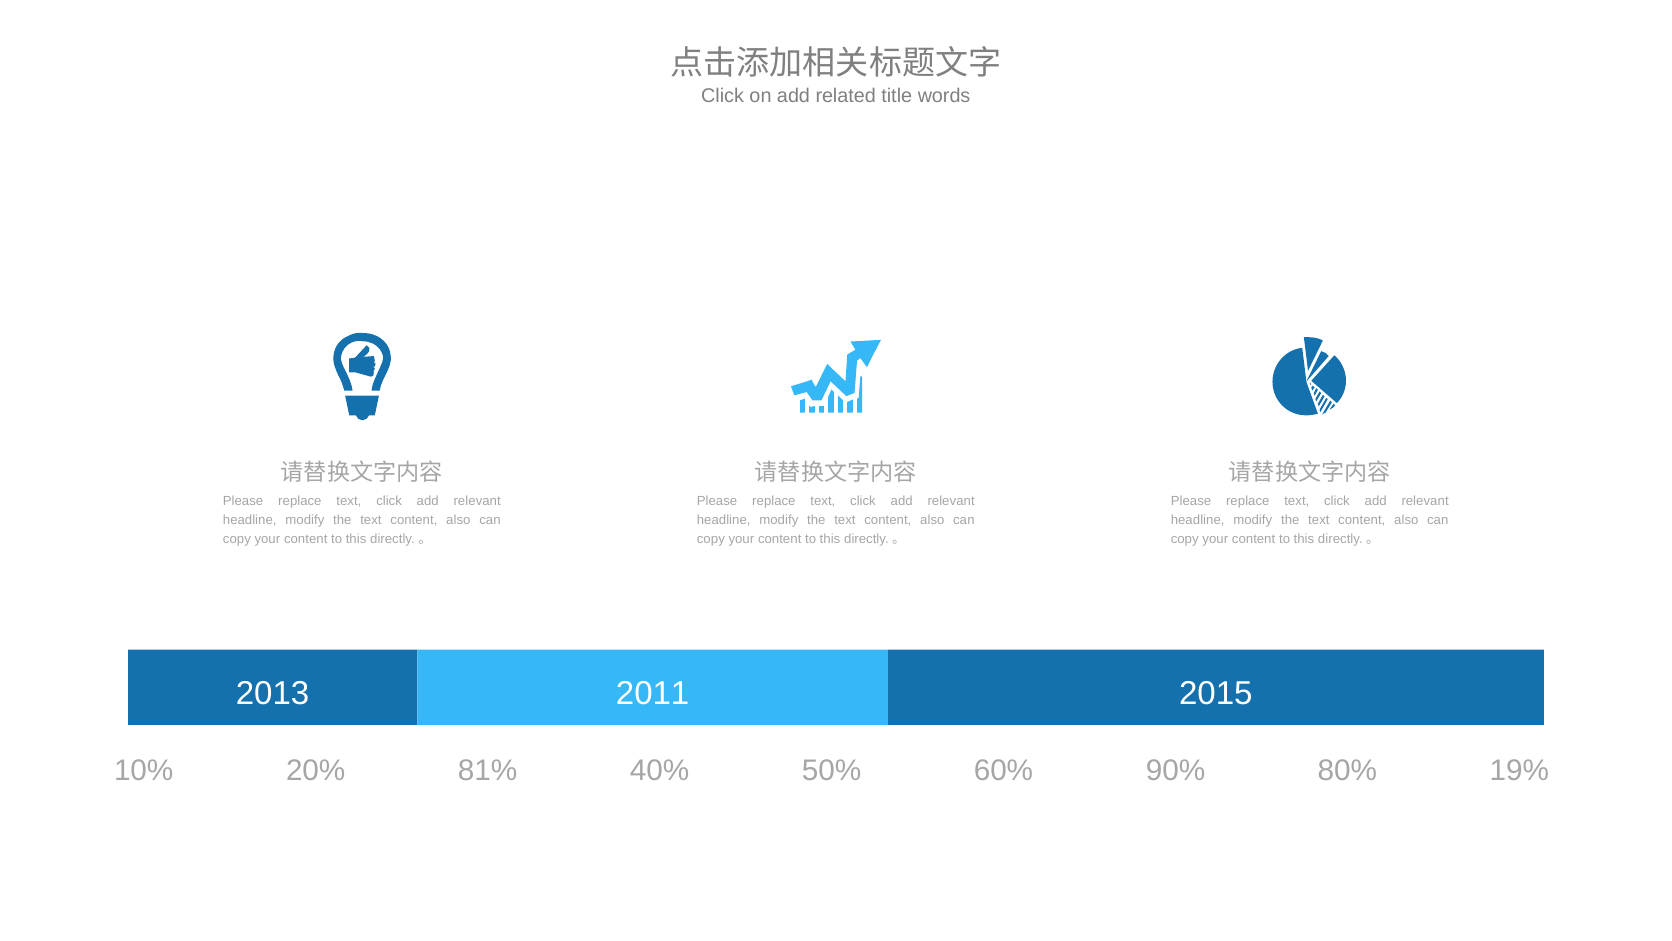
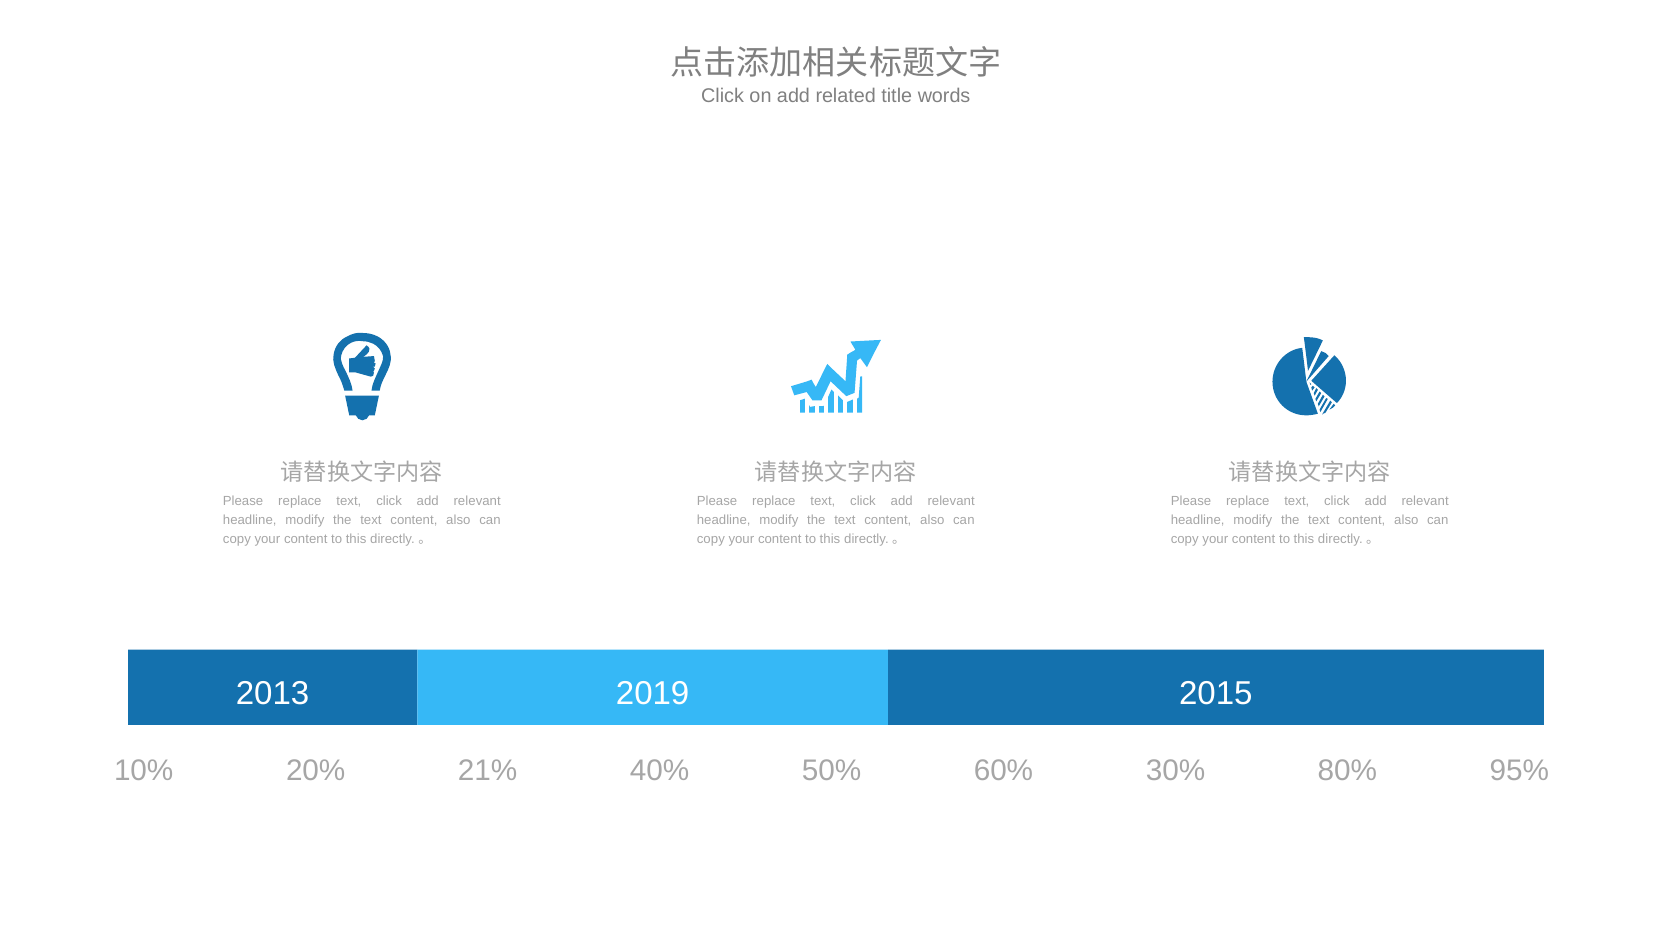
2011: 2011 -> 2019
81%: 81% -> 21%
90%: 90% -> 30%
19%: 19% -> 95%
